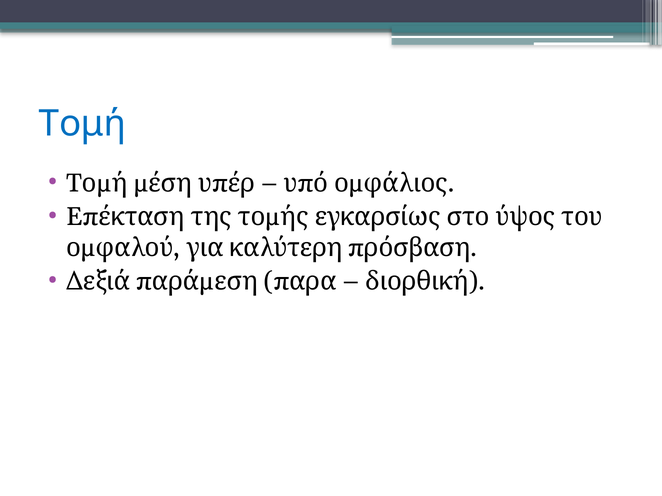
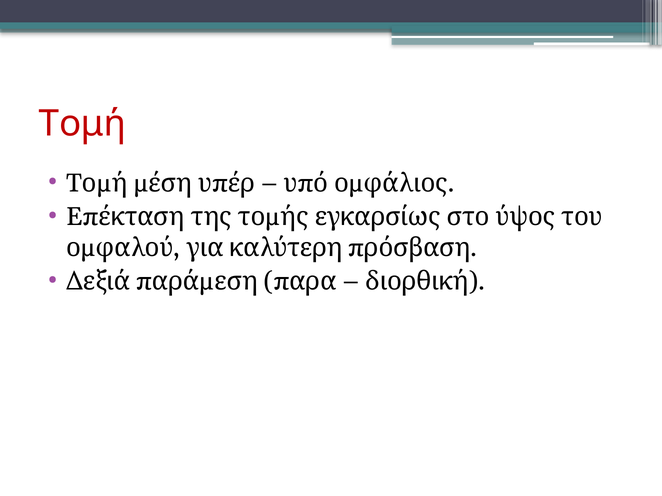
Τομή colour: blue -> red
